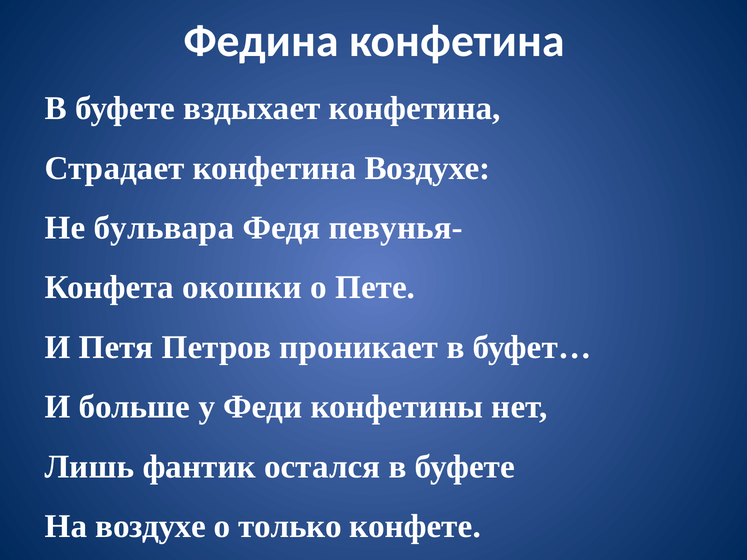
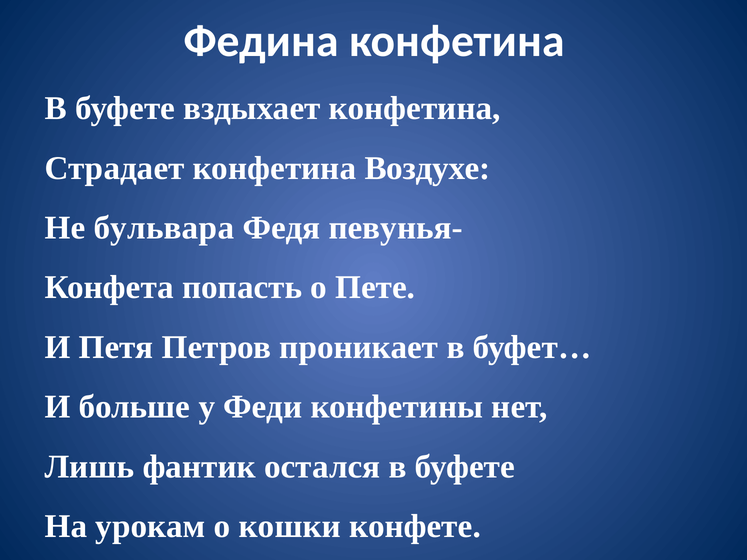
окошки: окошки -> попасть
На воздухе: воздухе -> урокам
только: только -> кошки
